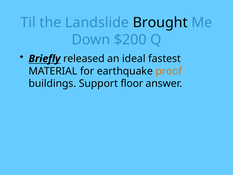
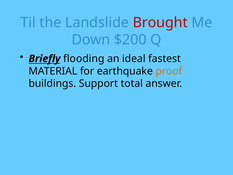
Brought colour: black -> red
released: released -> flooding
floor: floor -> total
